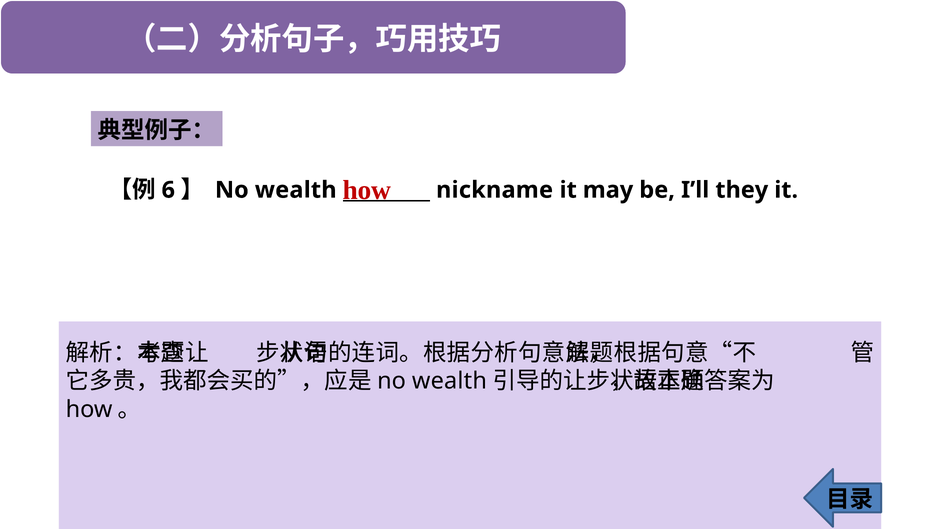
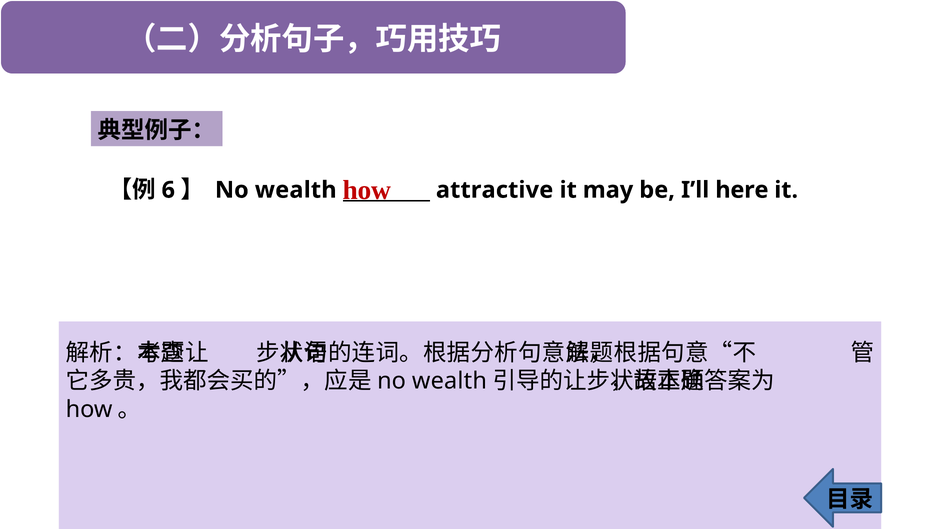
nickname: nickname -> attractive
they: they -> here
